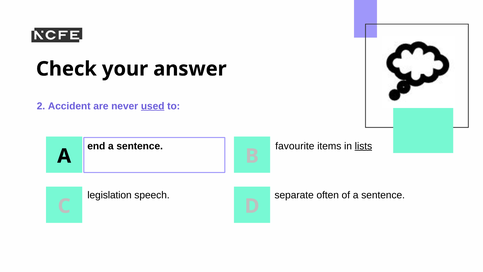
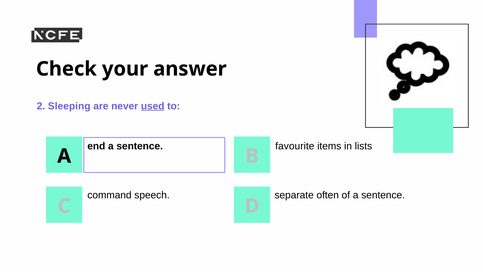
Accident: Accident -> Sleeping
lists underline: present -> none
legislation: legislation -> command
